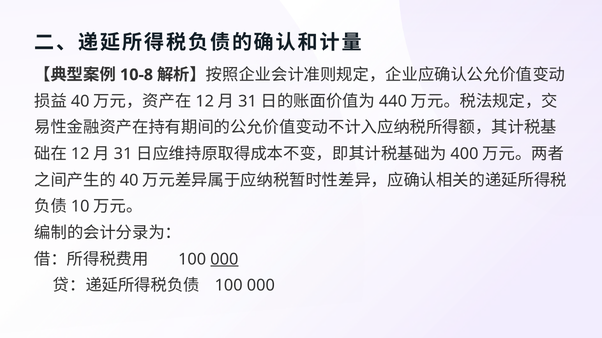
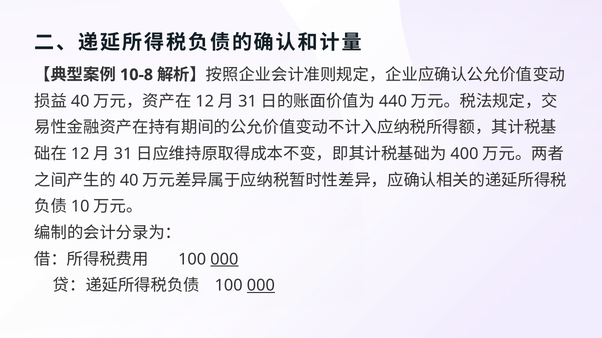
000 at (261, 286) underline: none -> present
